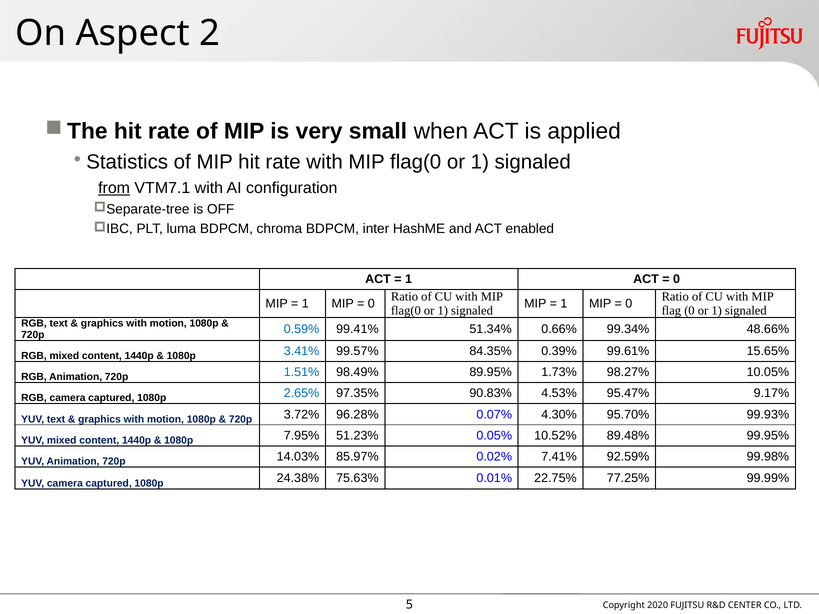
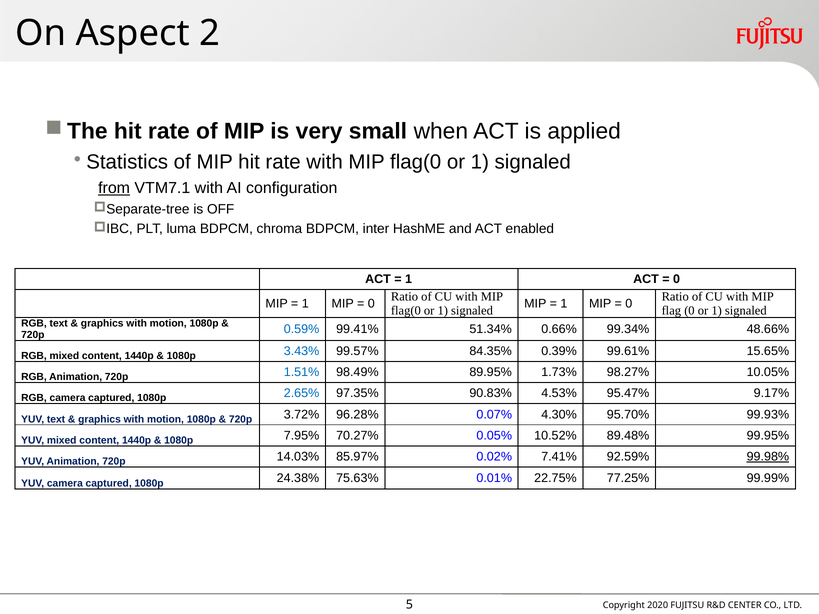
3.41%: 3.41% -> 3.43%
51.23%: 51.23% -> 70.27%
99.98% underline: none -> present
